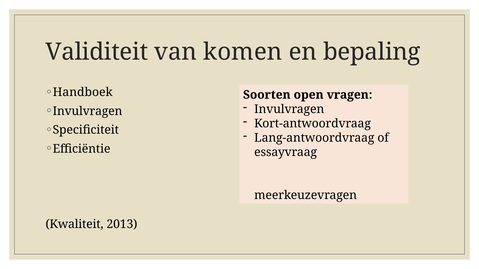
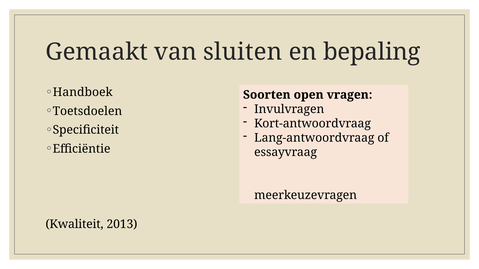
Validiteit: Validiteit -> Gemaakt
komen: komen -> sluiten
Invulvragen at (88, 111): Invulvragen -> Toetsdoelen
